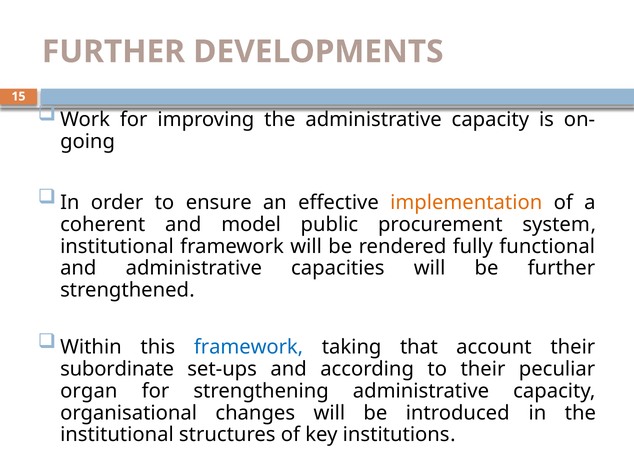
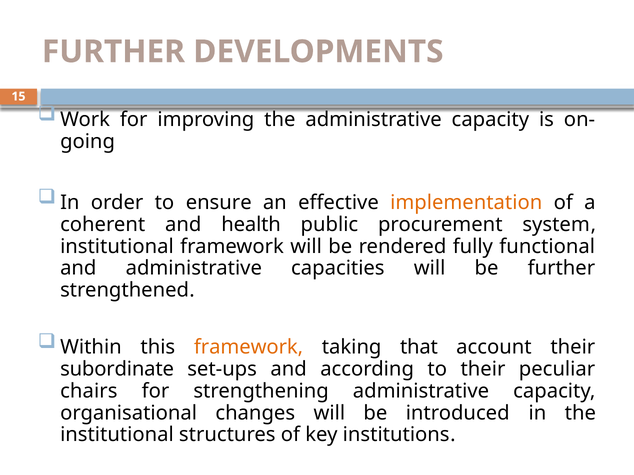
model: model -> health
framework at (249, 348) colour: blue -> orange
organ: organ -> chairs
